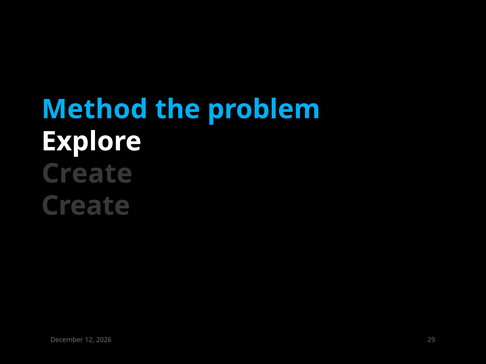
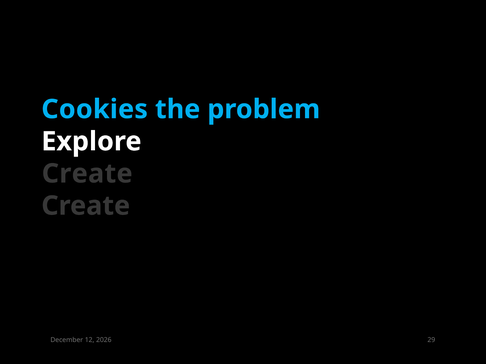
Method: Method -> Cookies
